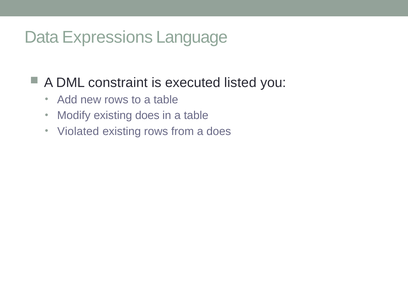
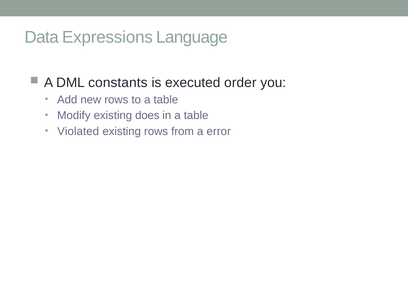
constraint: constraint -> constants
listed: listed -> order
a does: does -> error
